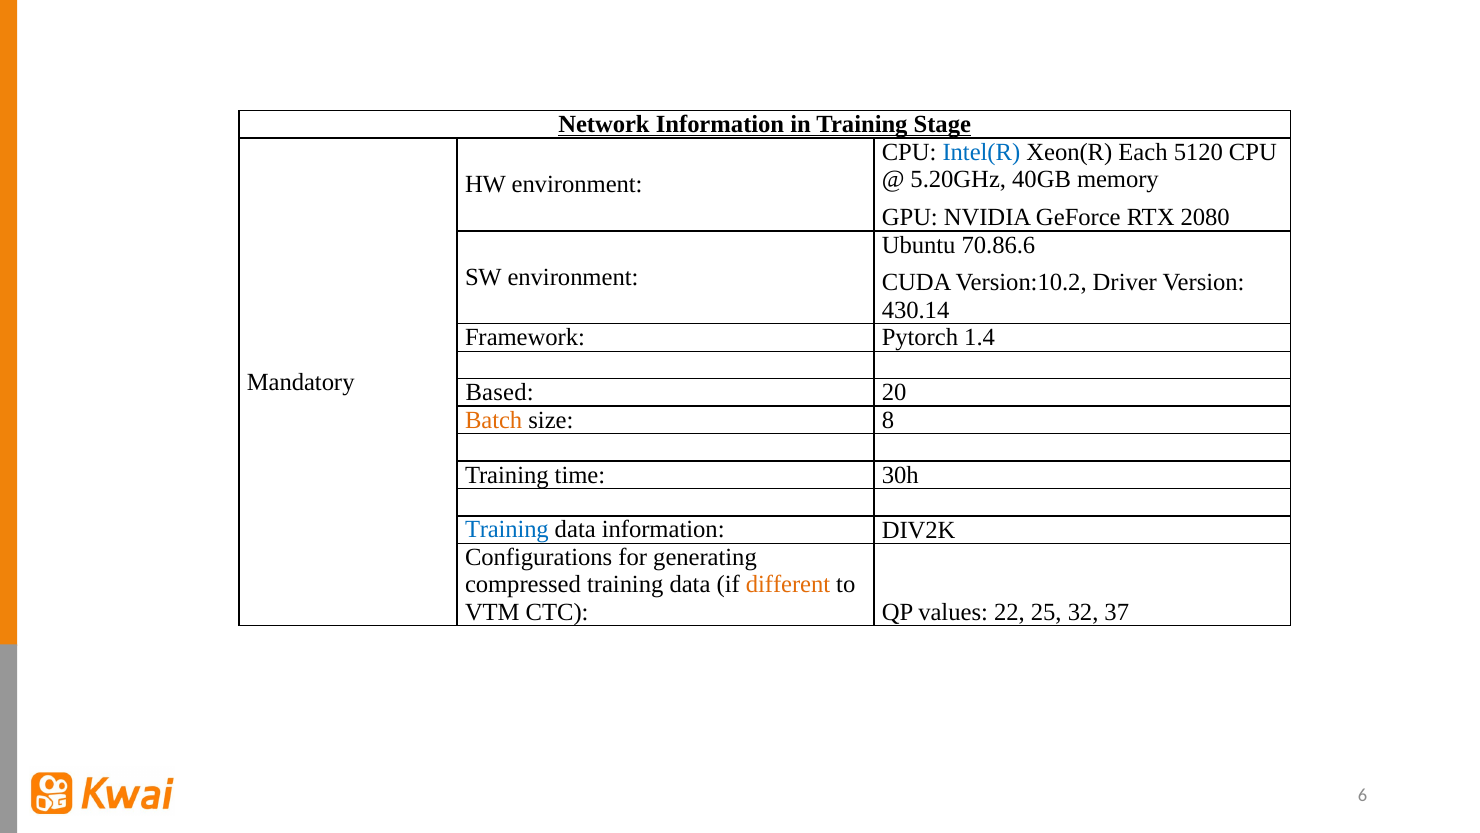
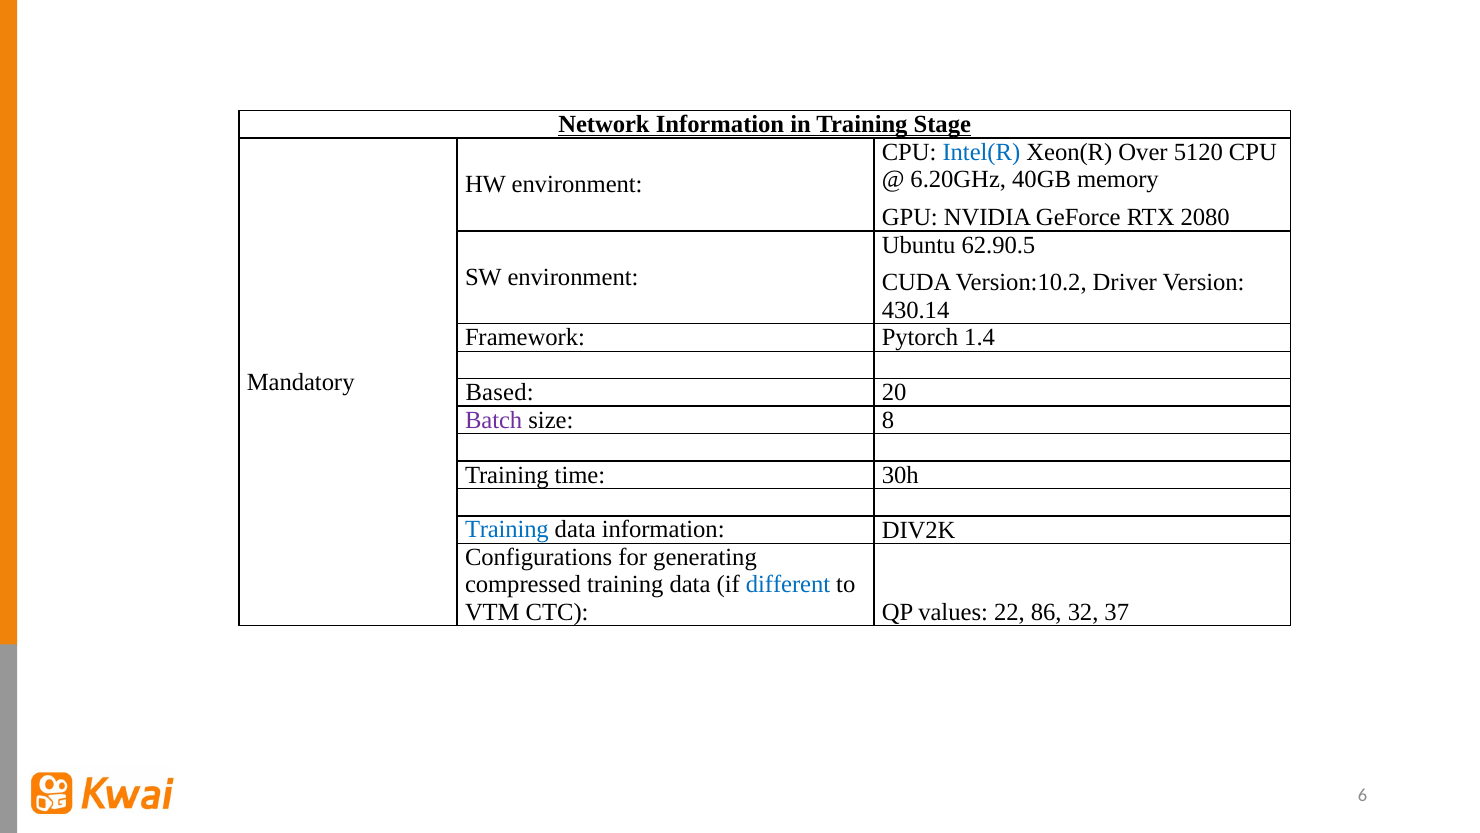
Each: Each -> Over
5.20GHz: 5.20GHz -> 6.20GHz
70.86.6: 70.86.6 -> 62.90.5
Batch colour: orange -> purple
different colour: orange -> blue
25: 25 -> 86
